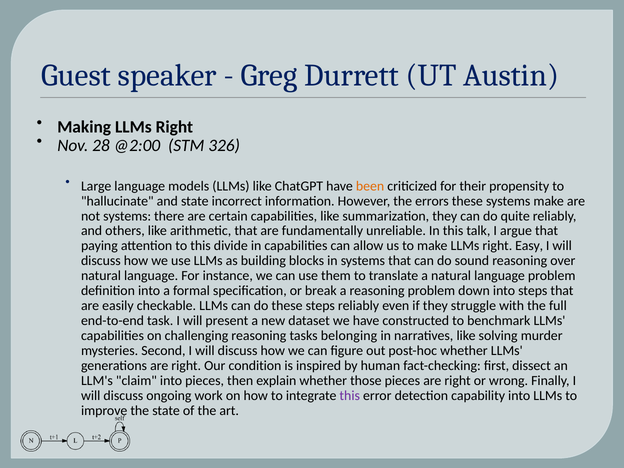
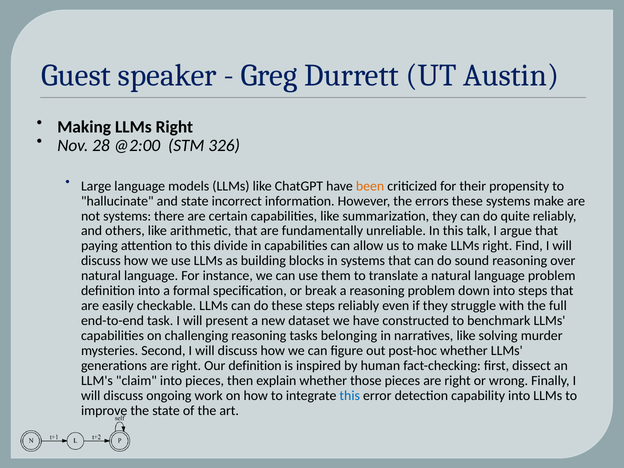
Easy: Easy -> Find
Our condition: condition -> definition
this at (350, 396) colour: purple -> blue
